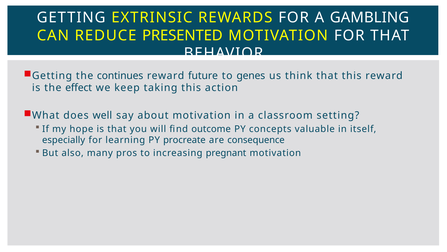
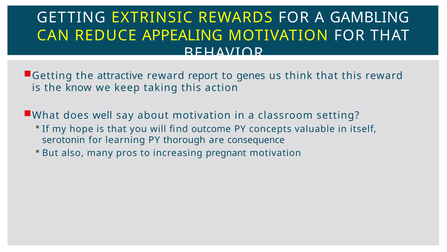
PRESENTED: PRESENTED -> APPEALING
continues: continues -> attractive
future: future -> report
effect: effect -> know
especially: especially -> serotonin
procreate: procreate -> thorough
